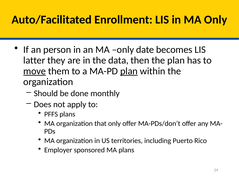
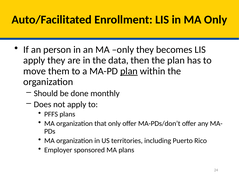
only date: date -> they
latter at (34, 60): latter -> apply
move underline: present -> none
